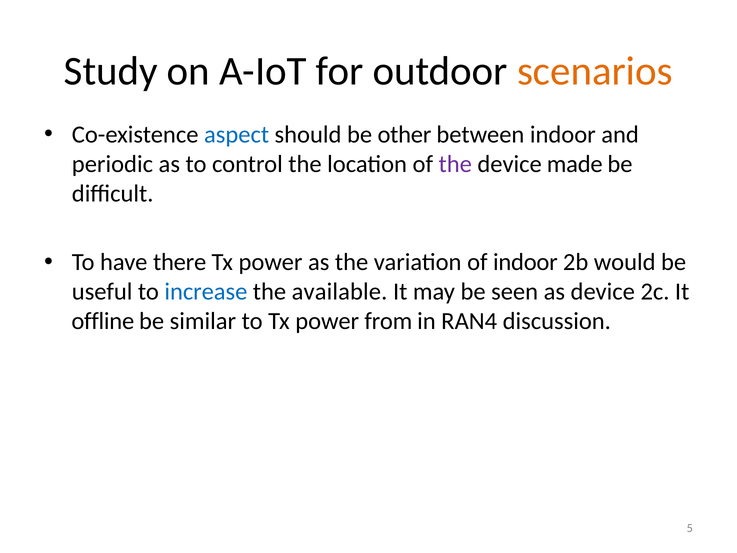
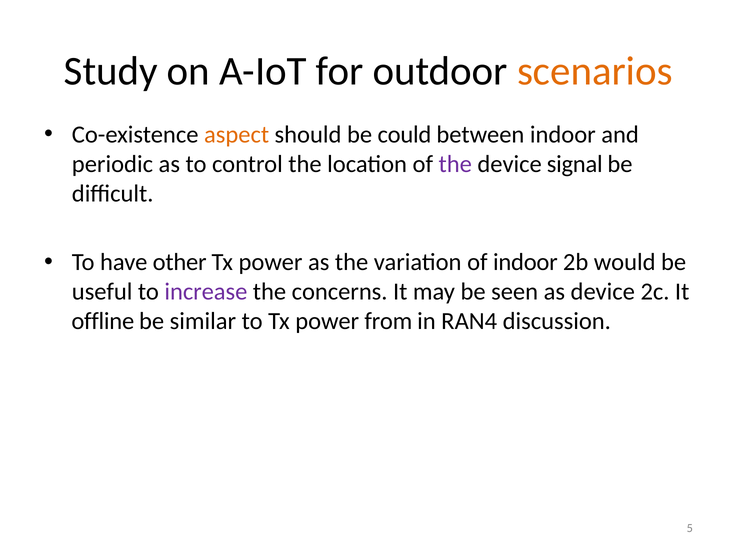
aspect colour: blue -> orange
other: other -> could
made: made -> signal
there: there -> other
increase colour: blue -> purple
available: available -> concerns
